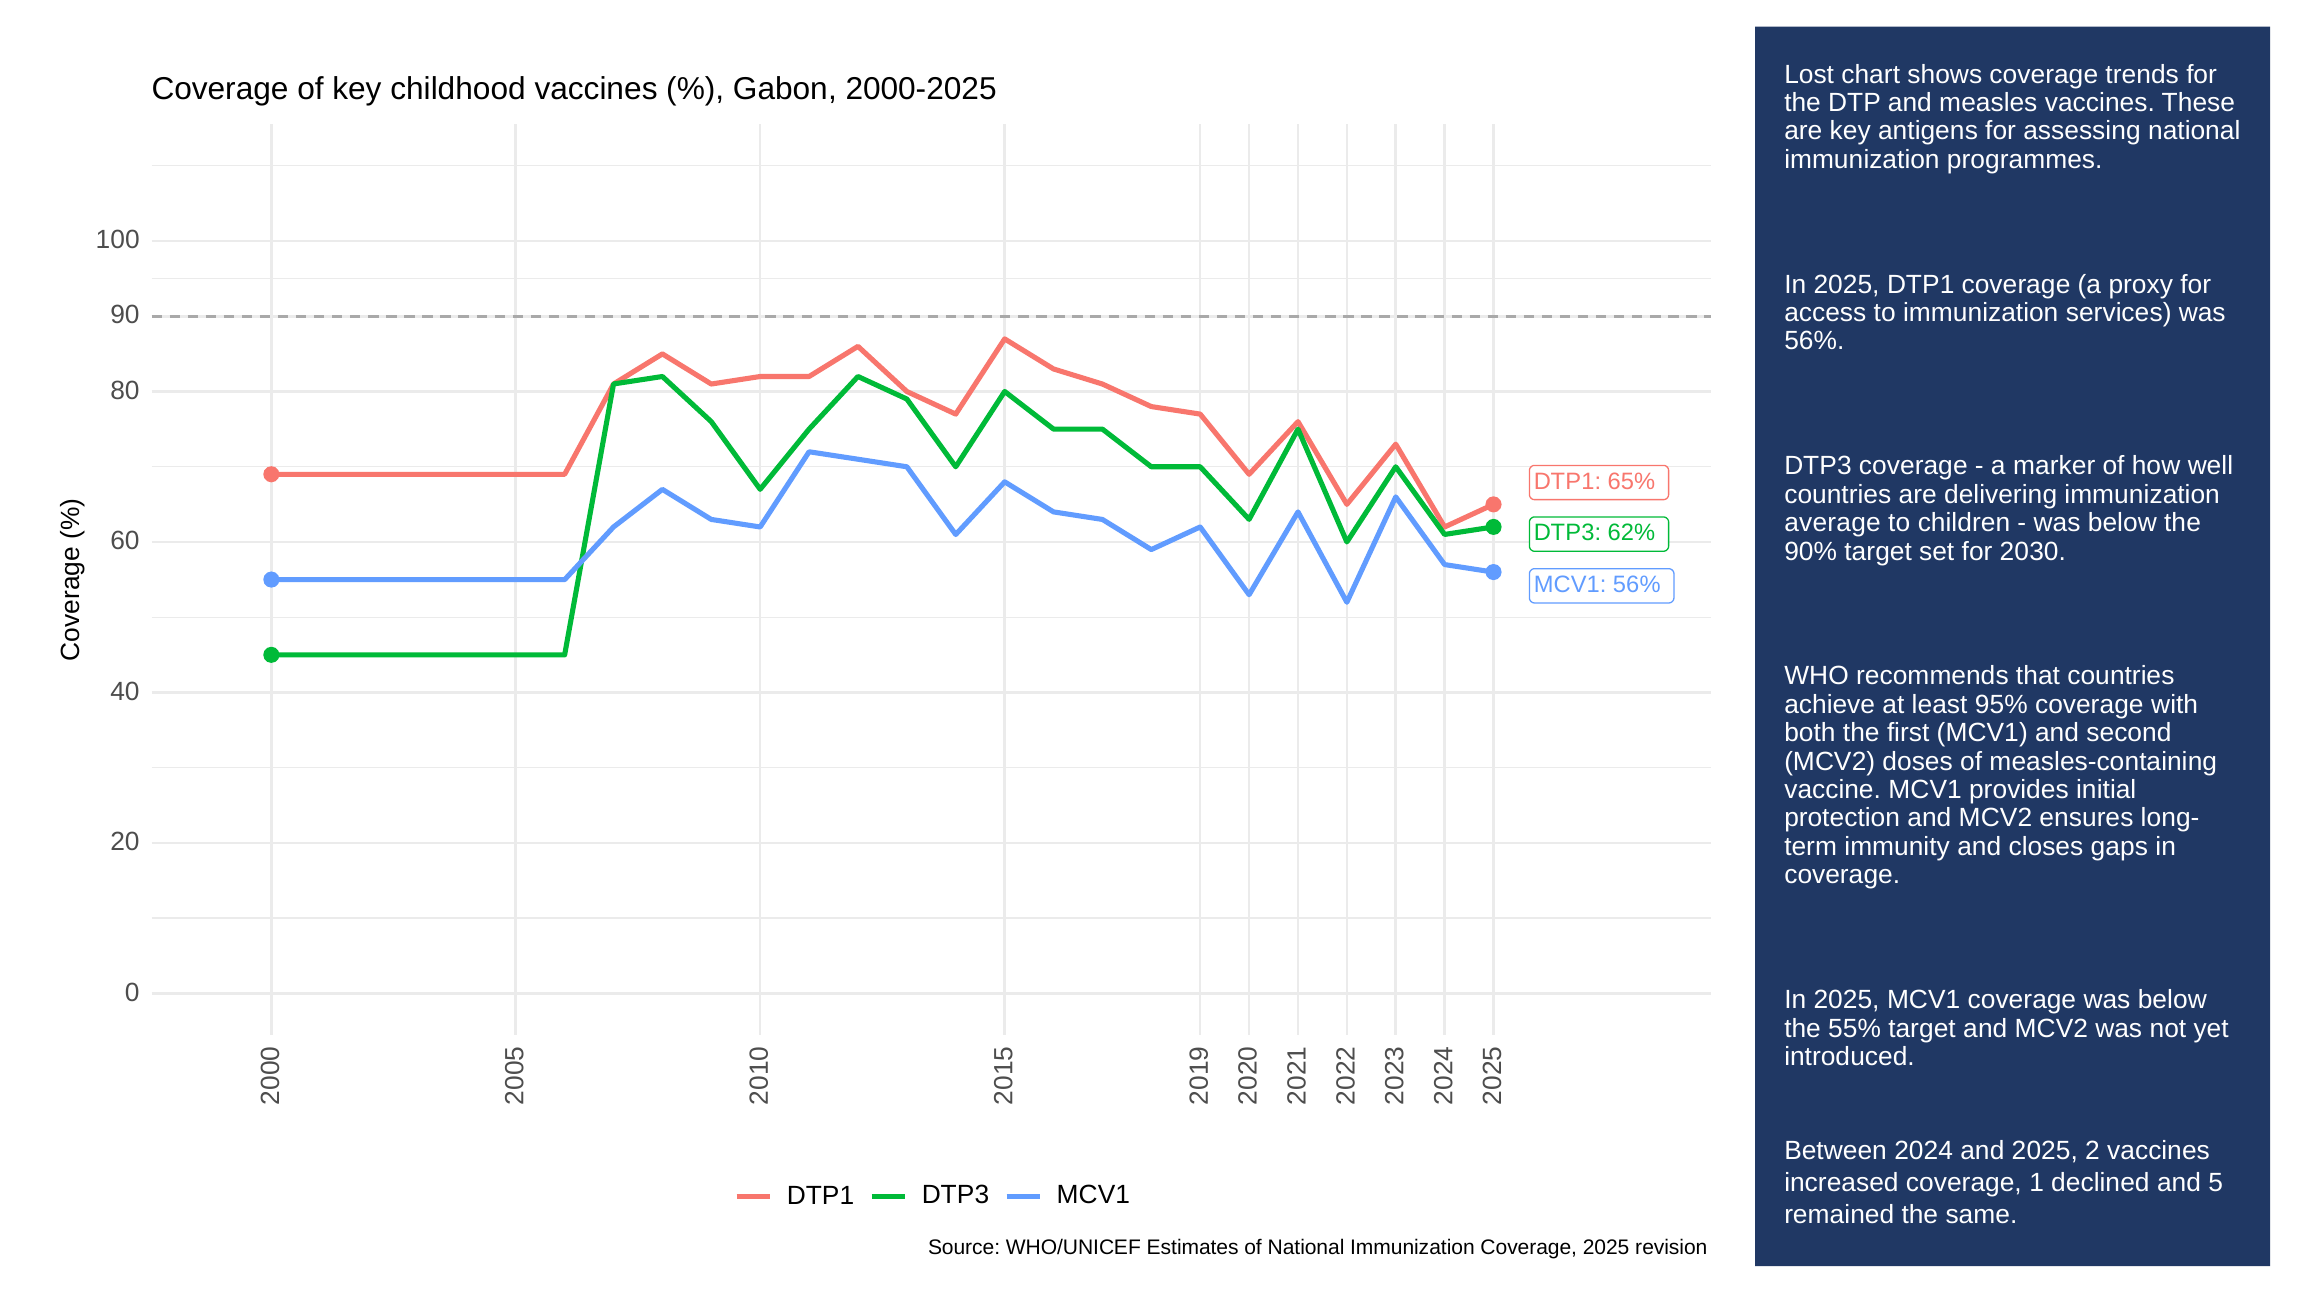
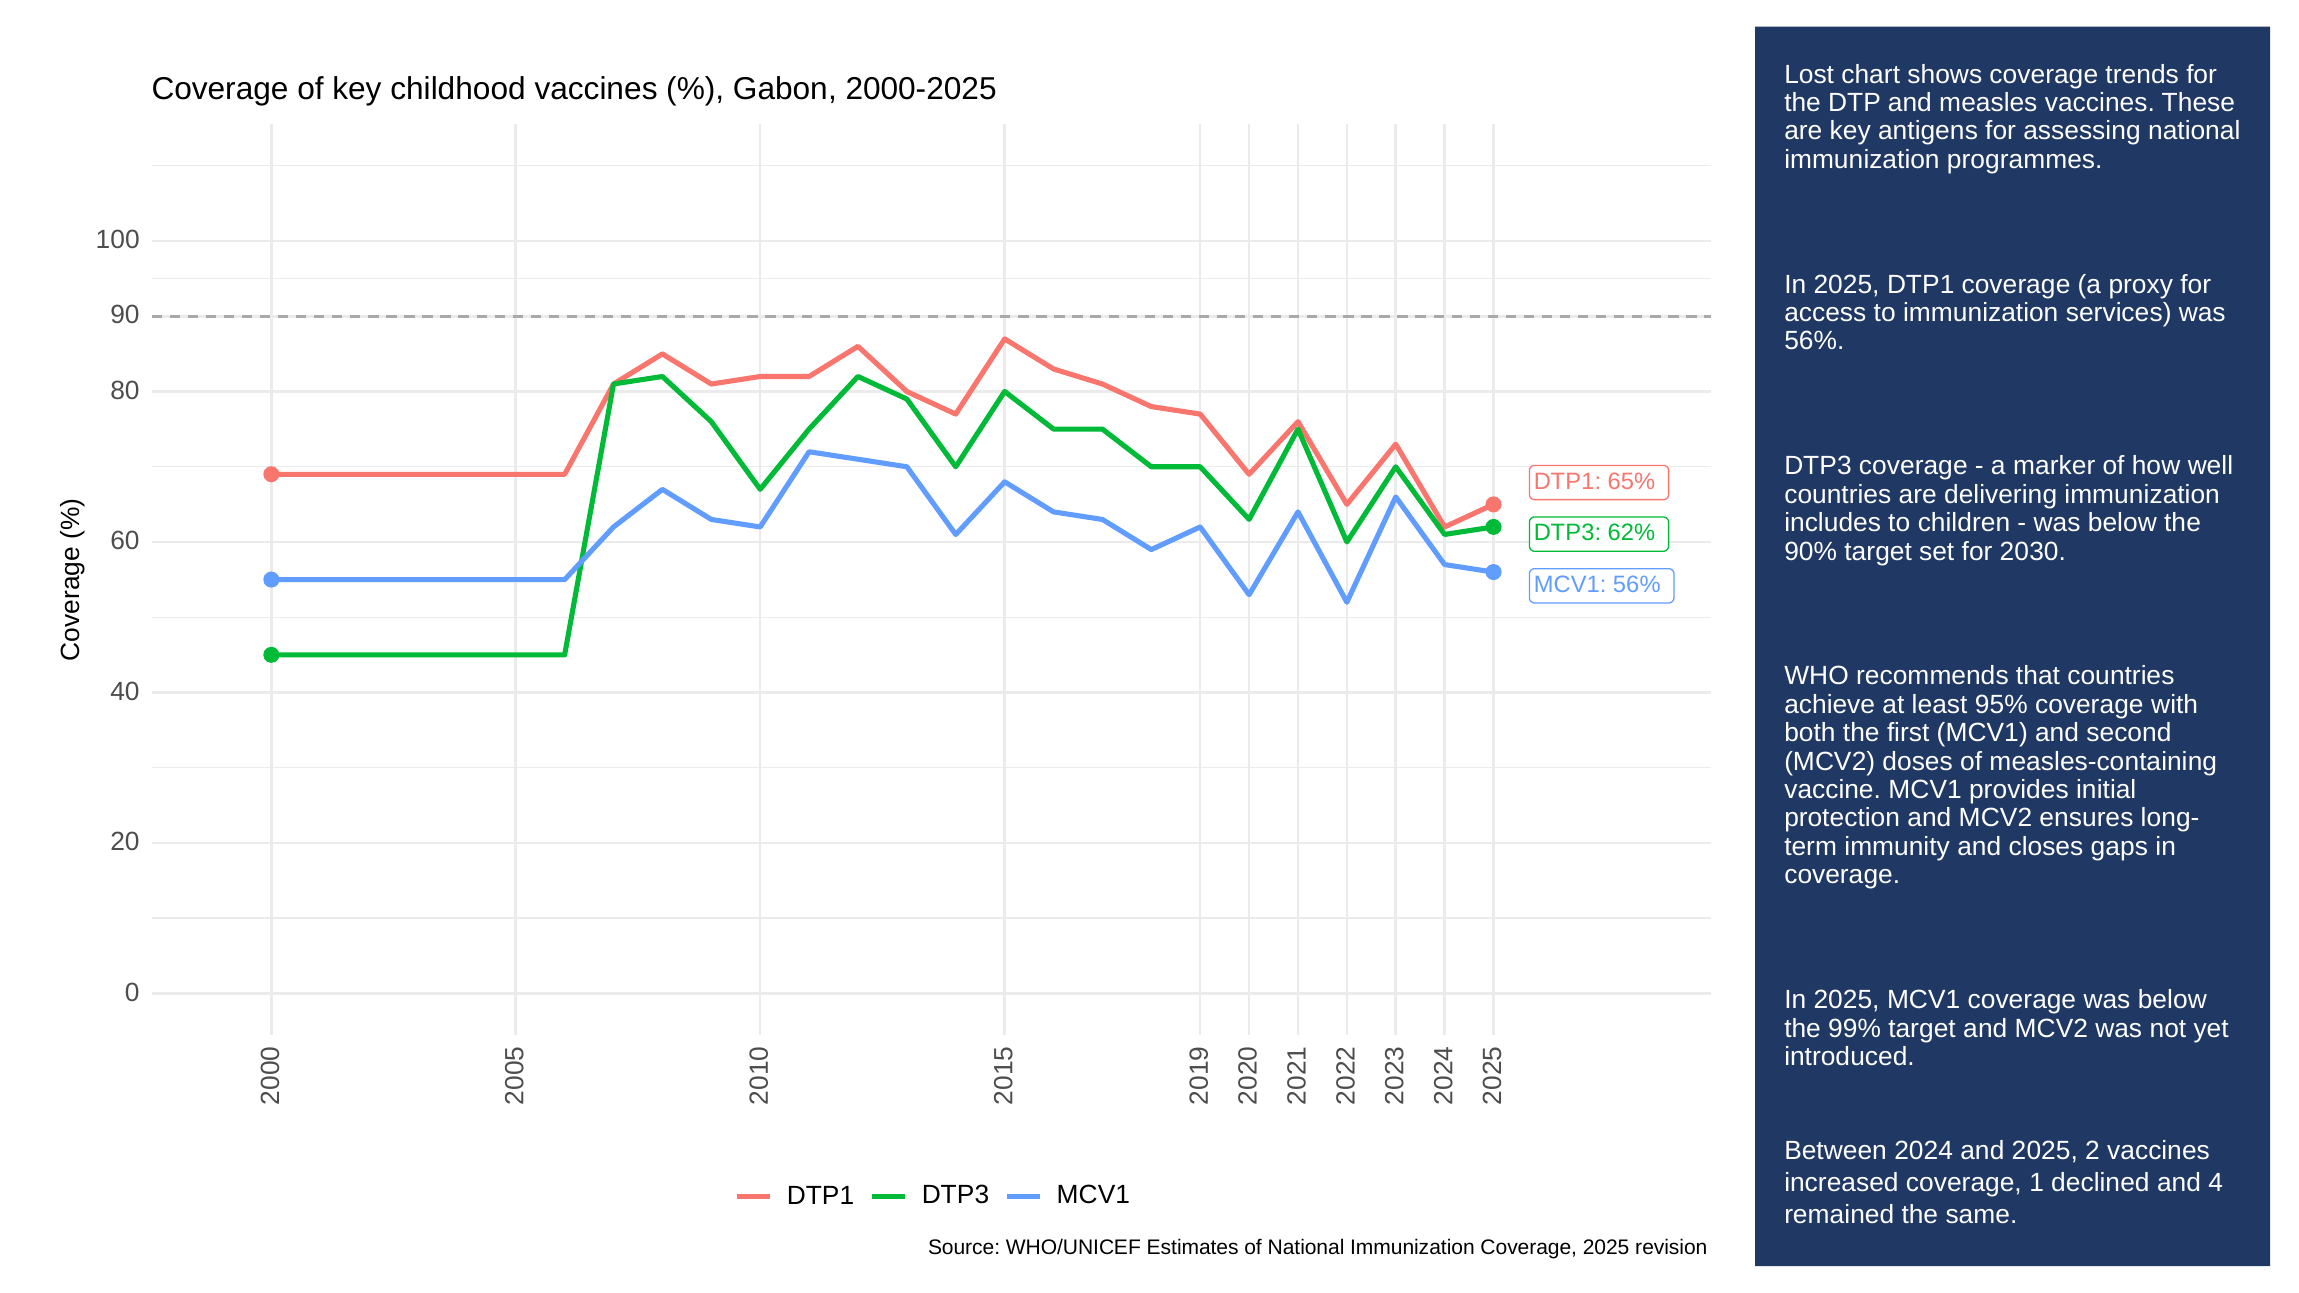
average: average -> includes
55%: 55% -> 99%
and 5: 5 -> 4
